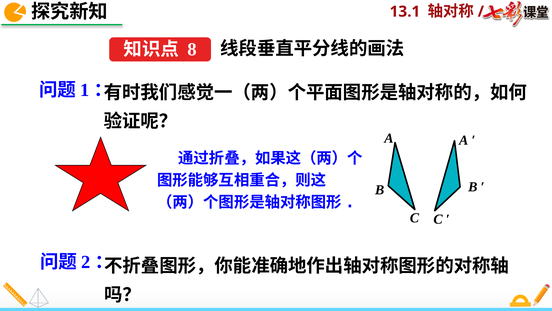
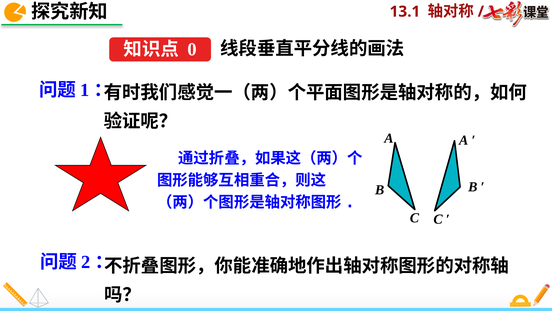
8: 8 -> 0
